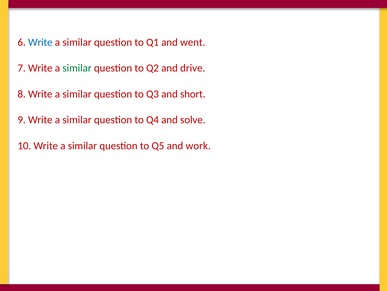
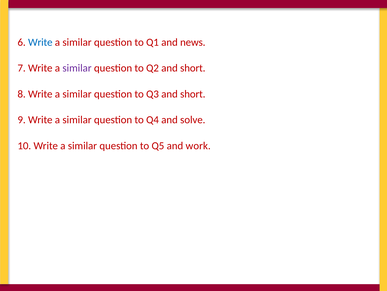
went: went -> news
similar at (77, 68) colour: green -> purple
Q2 and drive: drive -> short
